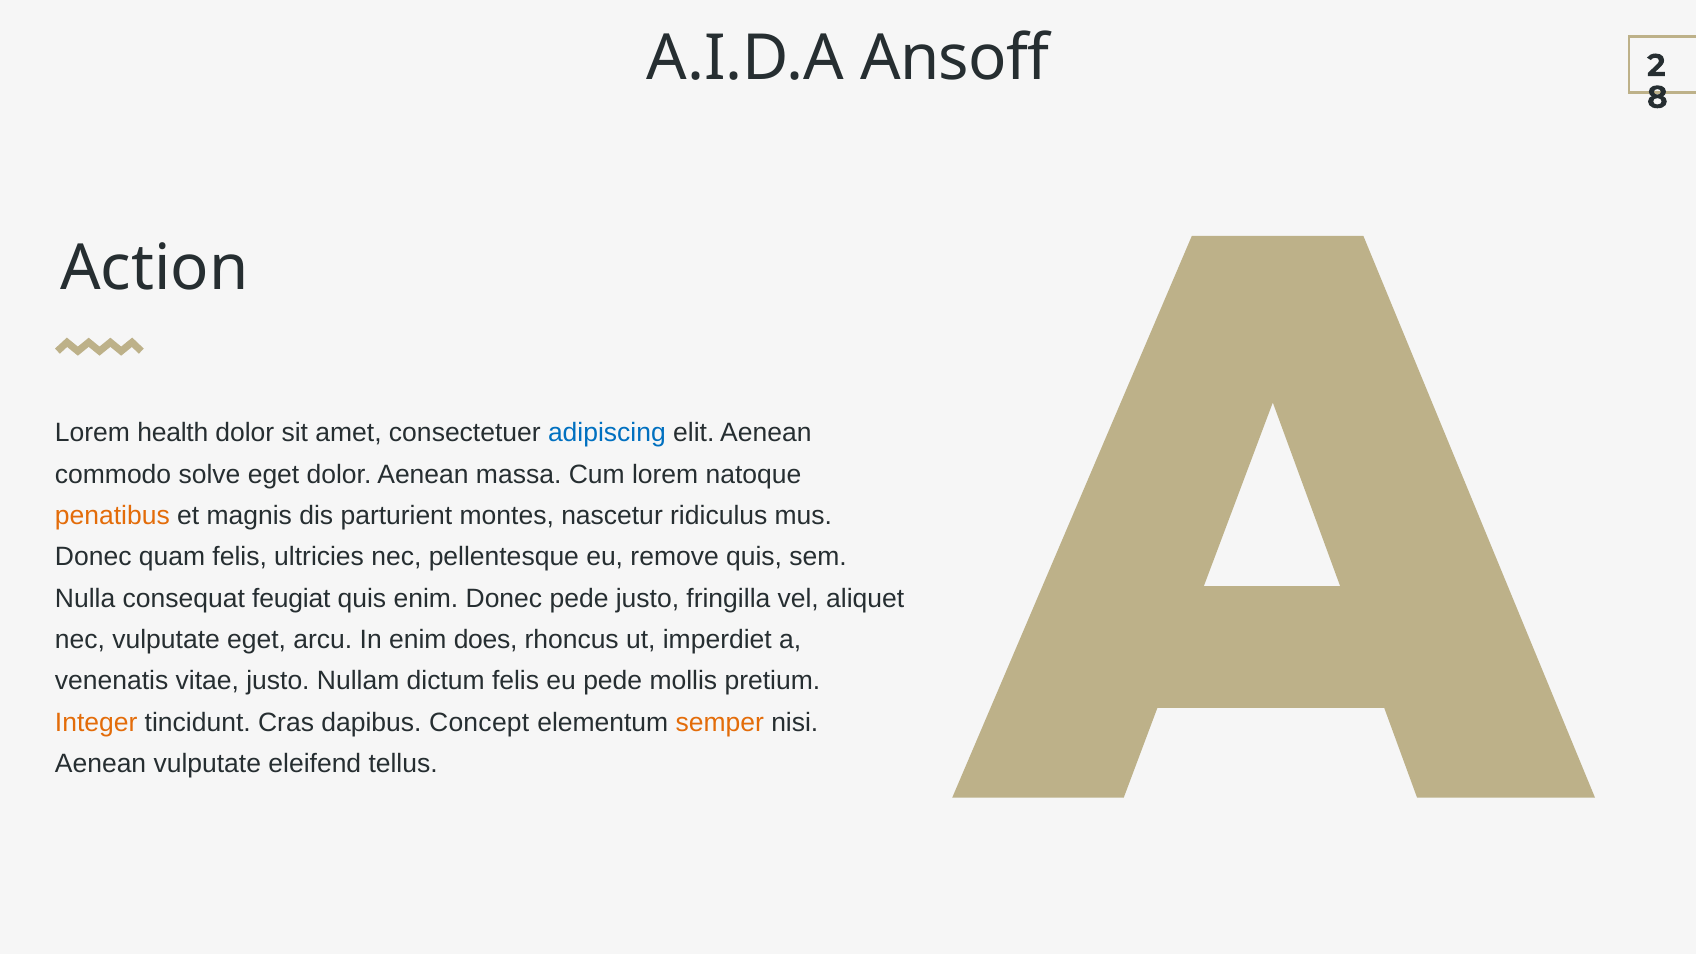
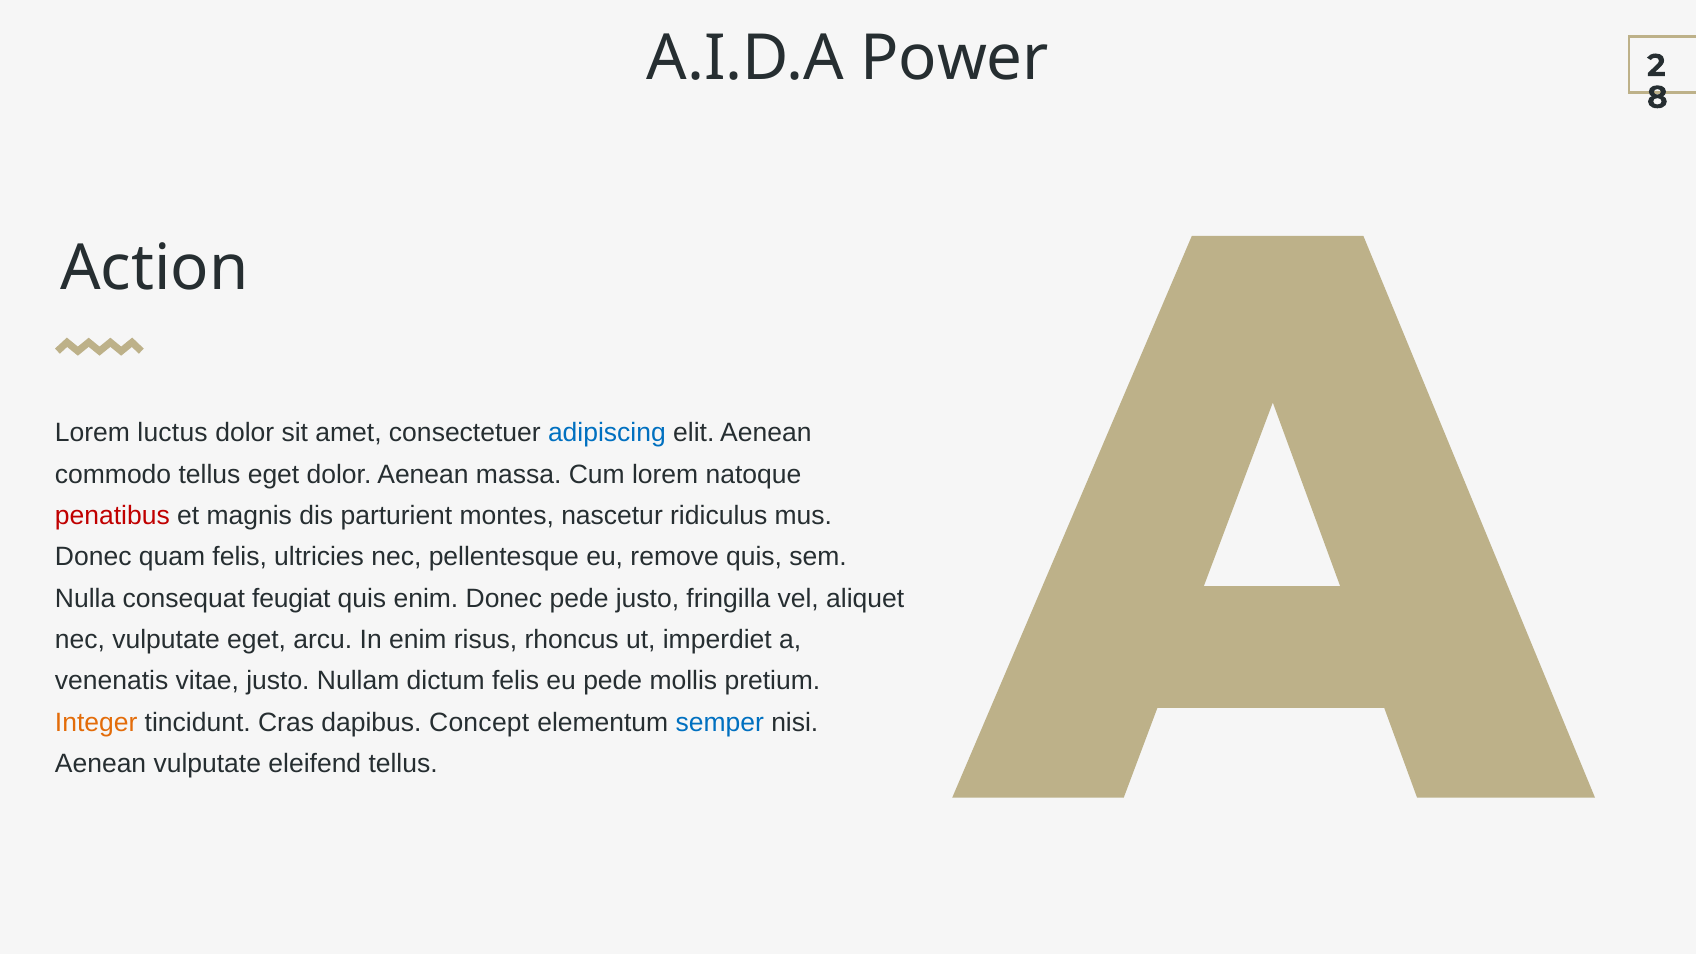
Ansoff: Ansoff -> Power
health: health -> luctus
commodo solve: solve -> tellus
penatibus colour: orange -> red
does: does -> risus
semper colour: orange -> blue
